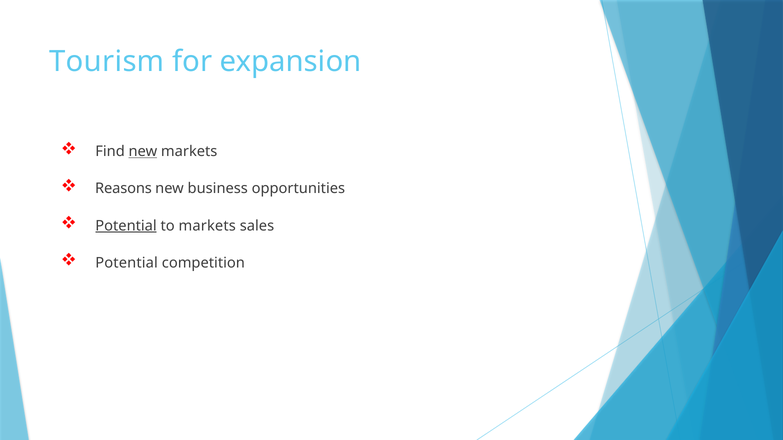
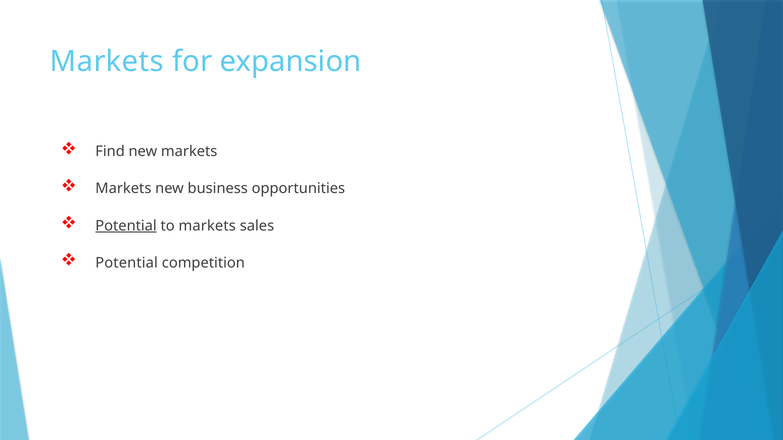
Tourism at (107, 62): Tourism -> Markets
new at (143, 152) underline: present -> none
Reasons at (123, 189): Reasons -> Markets
